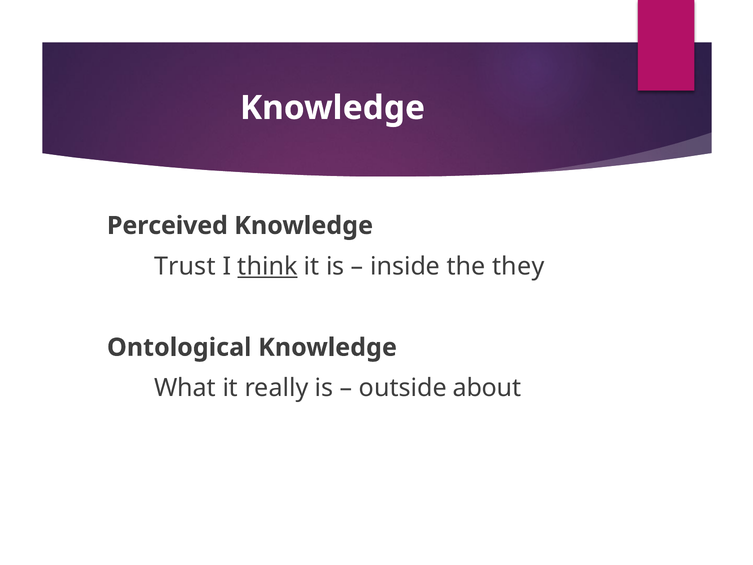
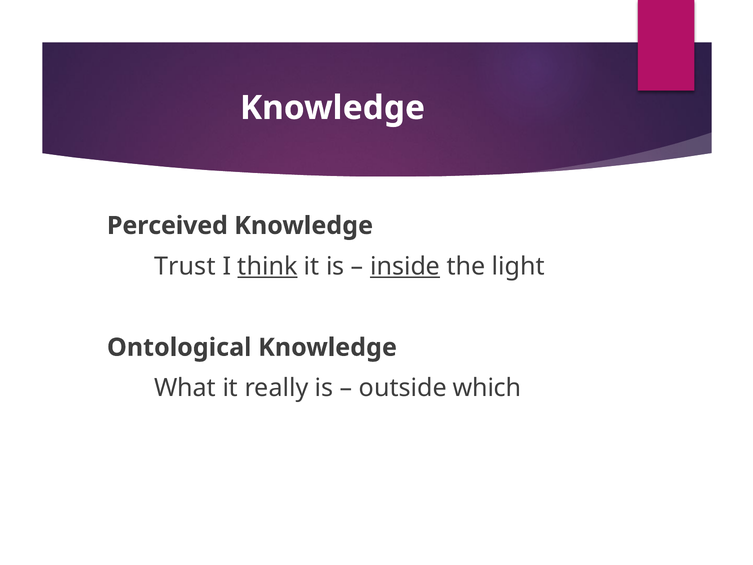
inside underline: none -> present
they: they -> light
about: about -> which
